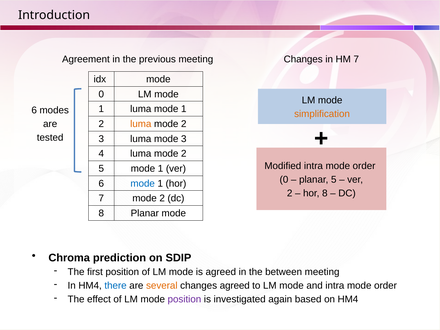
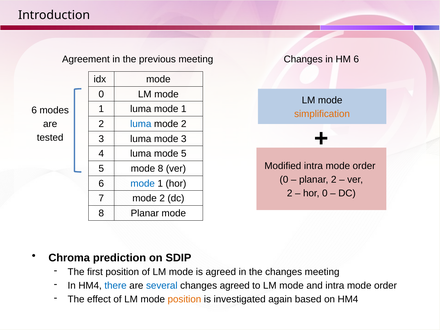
HM 7: 7 -> 6
luma at (141, 124) colour: orange -> blue
4 luma mode 2: 2 -> 5
5 mode 1: 1 -> 8
planar 5: 5 -> 2
hor 8: 8 -> 0
the between: between -> changes
several colour: orange -> blue
position at (184, 299) colour: purple -> orange
